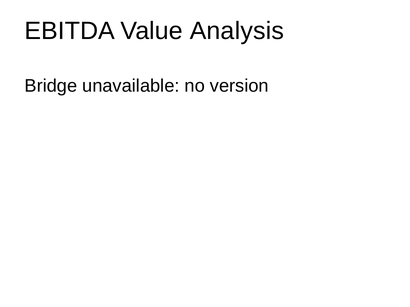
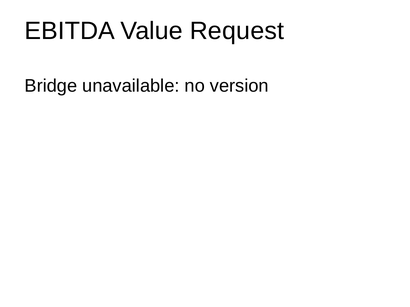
Analysis: Analysis -> Request
